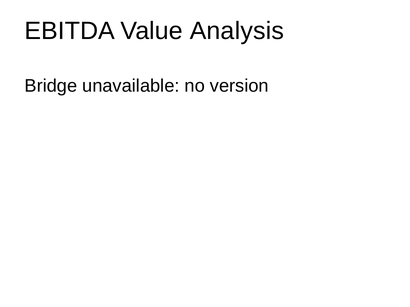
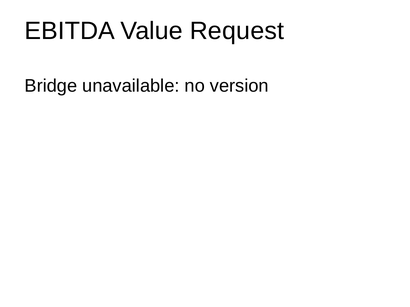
Analysis: Analysis -> Request
